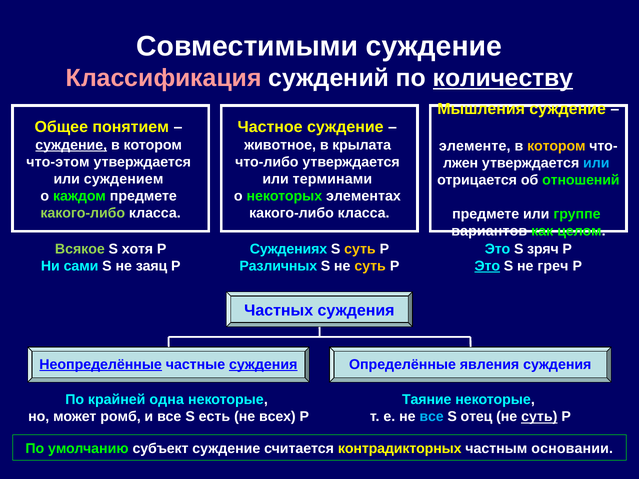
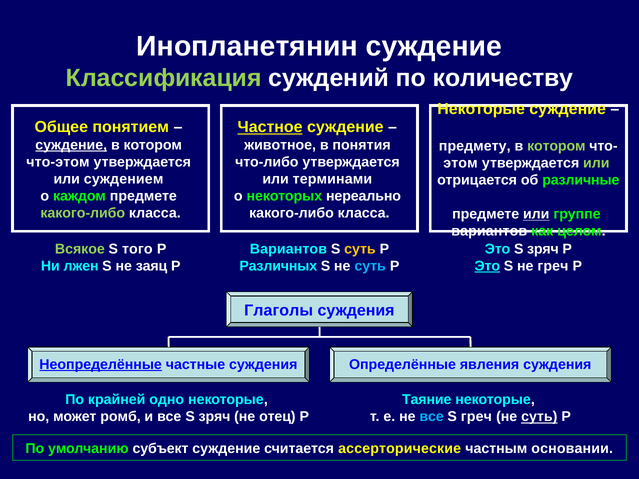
Совместимыми: Совместимыми -> Инопланетянин
Классификация colour: pink -> light green
количеству underline: present -> none
Мышления at (481, 109): Мышления -> Некоторые
Частное underline: none -> present
крылата: крылата -> понятия
элементе: элементе -> предмету
котором at (556, 146) colour: yellow -> light green
лжен: лжен -> этом
или at (596, 163) colour: light blue -> light green
отношений: отношений -> различные
элементах: элементах -> нереально
или at (536, 214) underline: none -> present
хотя: хотя -> того
Суждениях at (289, 249): Суждениях -> Вариантов
сами: сами -> лжен
суть at (370, 266) colour: yellow -> light blue
Частных: Частных -> Глаголы
суждения at (263, 365) underline: present -> none
одна: одна -> одно
все S есть: есть -> зряч
всех: всех -> отец
S отец: отец -> греч
контрадикторных: контрадикторных -> ассерторические
